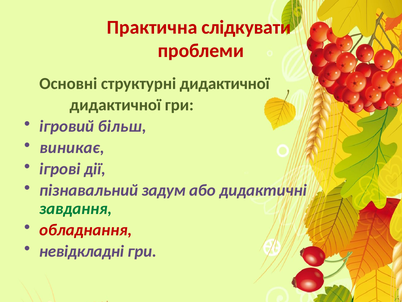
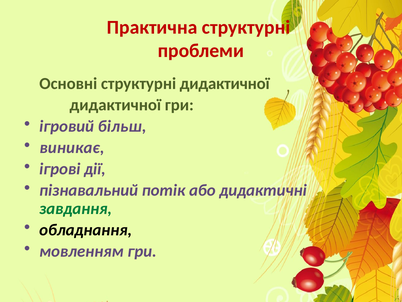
Практична слідкувати: слідкувати -> структурні
задум: задум -> потік
обладнання colour: red -> black
невідкладні: невідкладні -> мовленням
